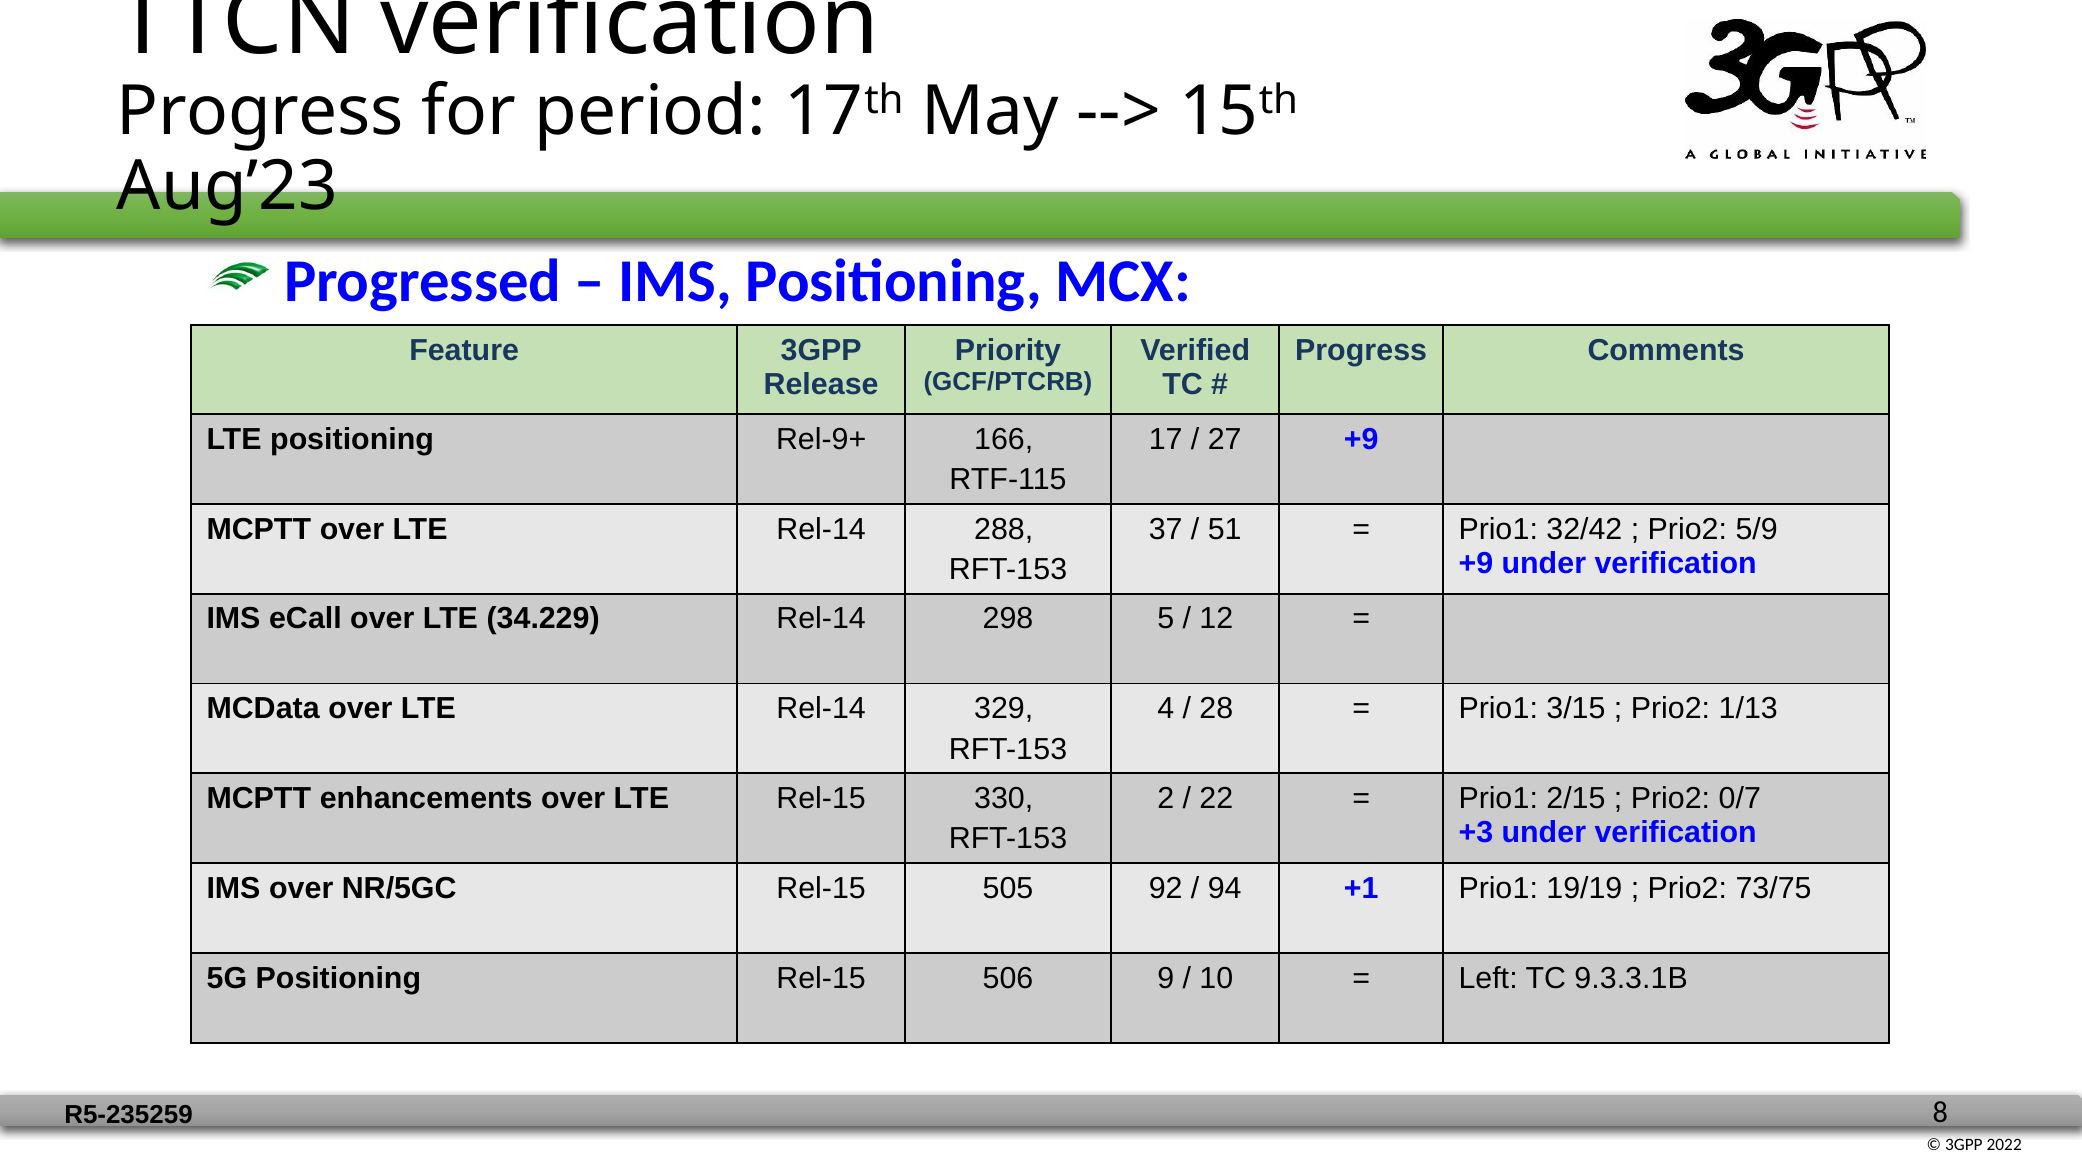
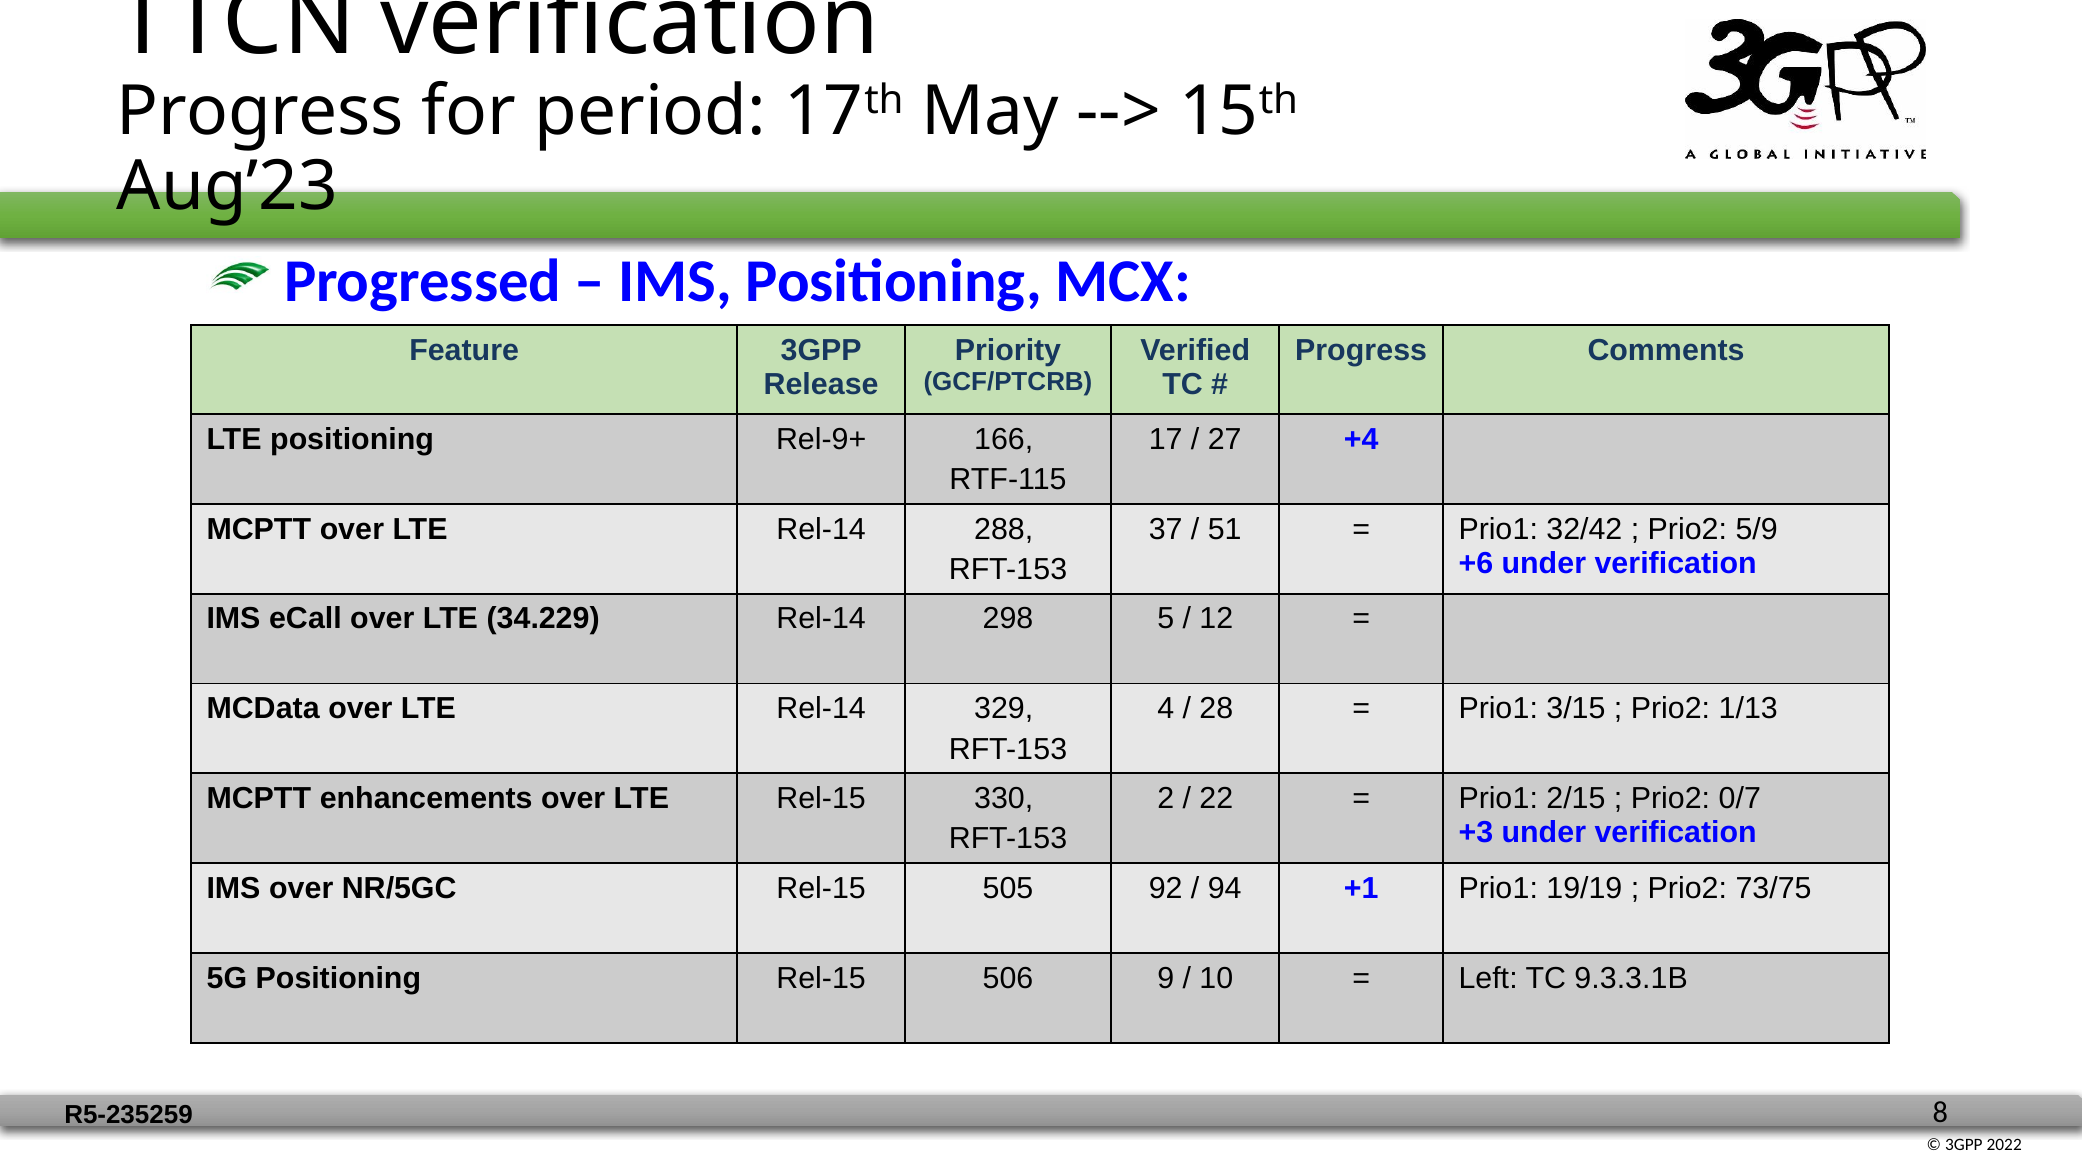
27 +9: +9 -> +4
+9 at (1476, 563): +9 -> +6
